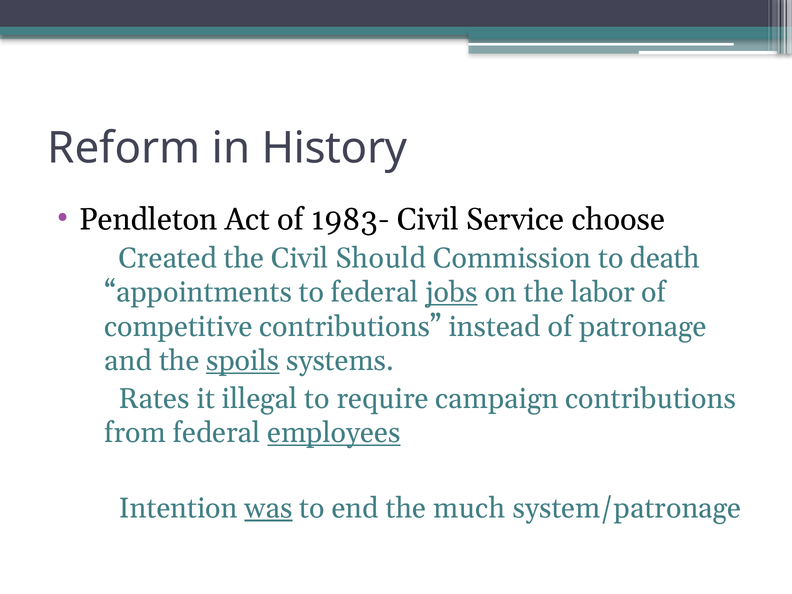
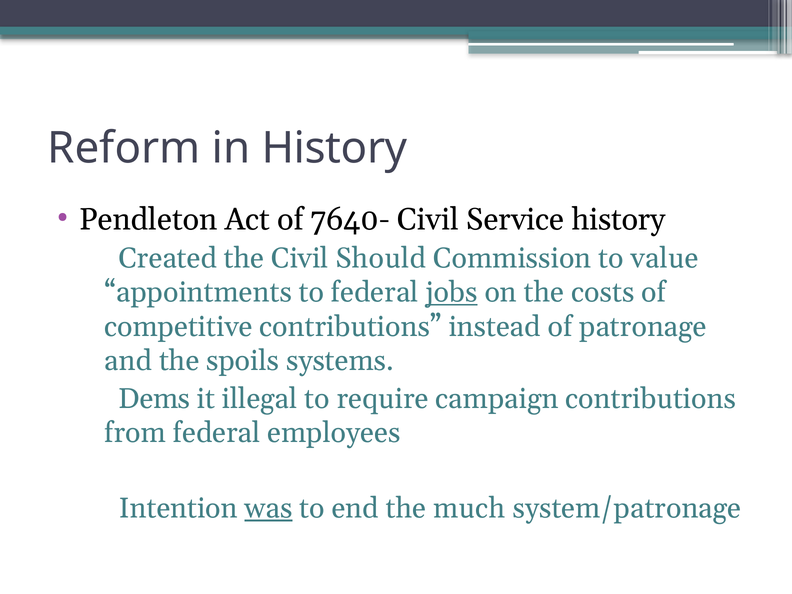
1983-: 1983- -> 7640-
Service choose: choose -> history
death: death -> value
labor: labor -> costs
spoils underline: present -> none
Rates: Rates -> Dems
employees underline: present -> none
